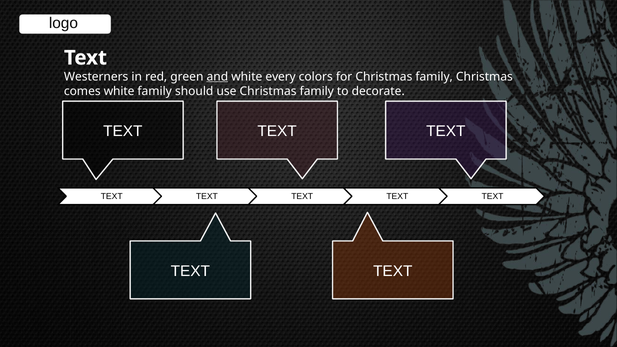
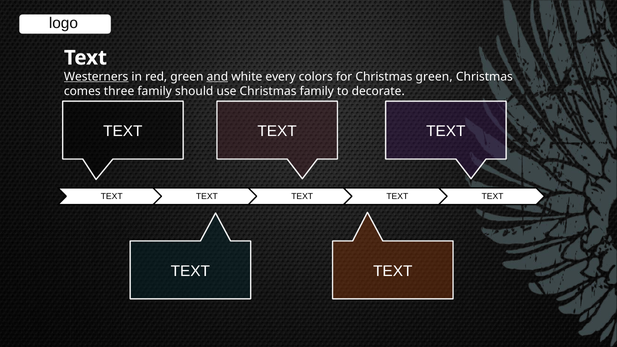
Westerners underline: none -> present
for Christmas family: family -> green
comes white: white -> three
